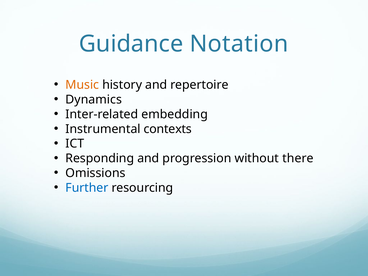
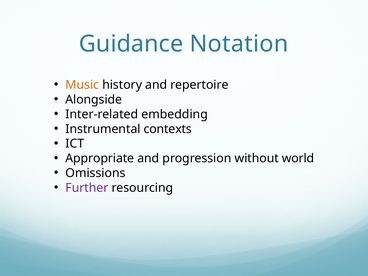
Dynamics: Dynamics -> Alongside
Responding: Responding -> Appropriate
there: there -> world
Further colour: blue -> purple
